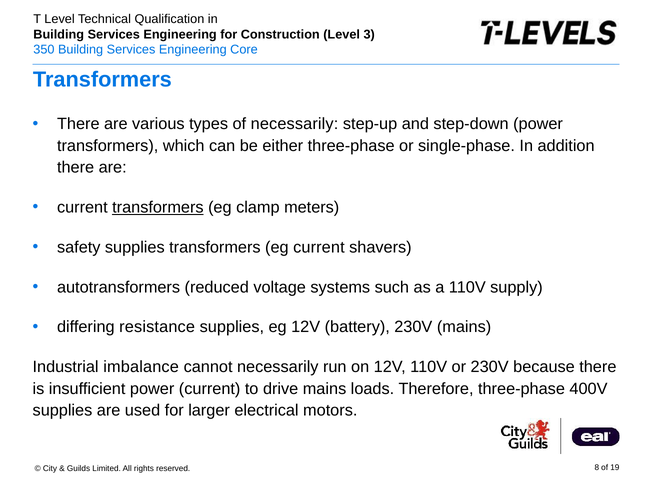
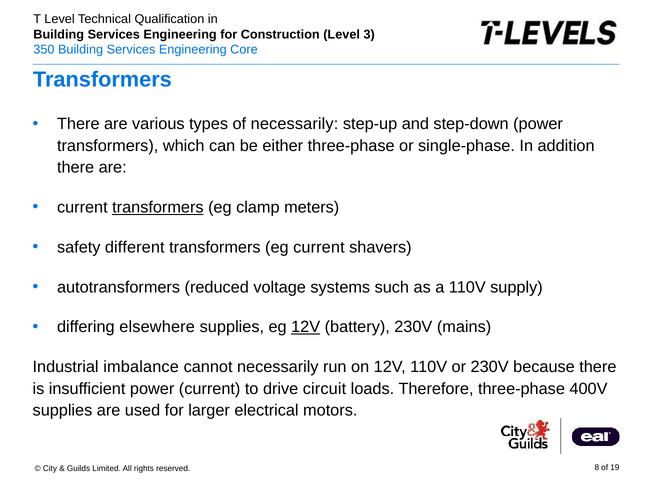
safety supplies: supplies -> different
resistance: resistance -> elsewhere
12V at (306, 327) underline: none -> present
drive mains: mains -> circuit
